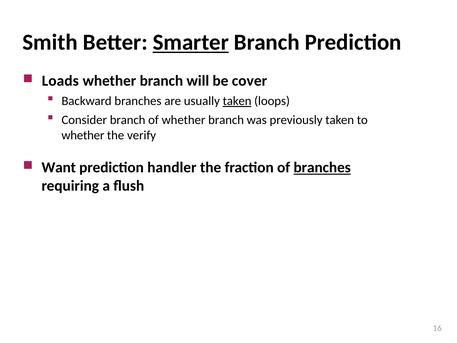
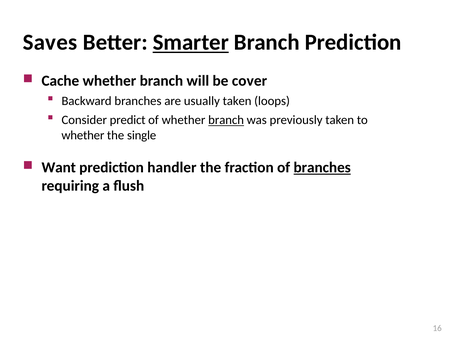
Smith: Smith -> Saves
Loads: Loads -> Cache
taken at (237, 101) underline: present -> none
Consider branch: branch -> predict
branch at (226, 120) underline: none -> present
verify: verify -> single
